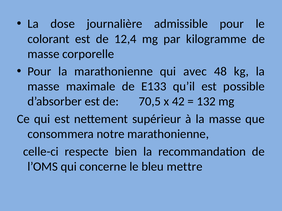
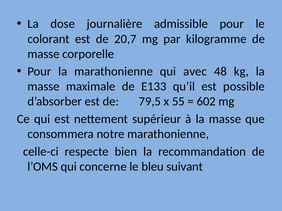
12,4: 12,4 -> 20,7
70,5: 70,5 -> 79,5
42: 42 -> 55
132: 132 -> 602
mettre: mettre -> suivant
